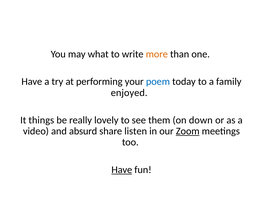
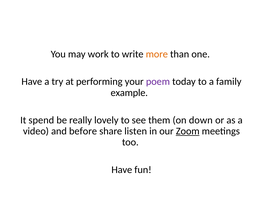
what: what -> work
poem colour: blue -> purple
enjoyed: enjoyed -> example
things: things -> spend
absurd: absurd -> before
Have at (122, 170) underline: present -> none
